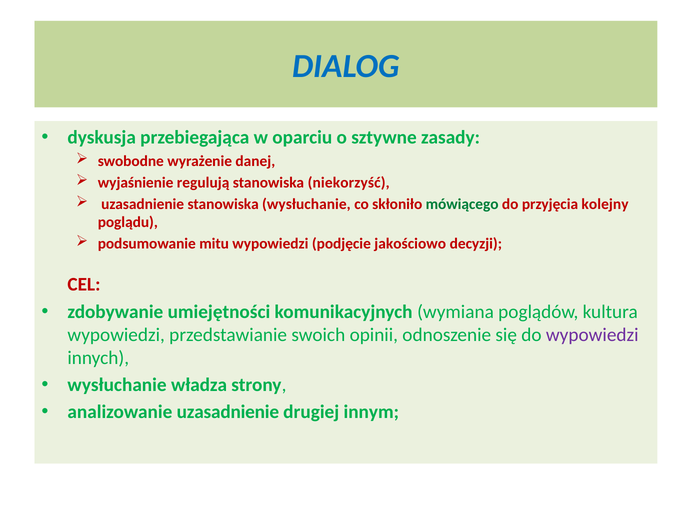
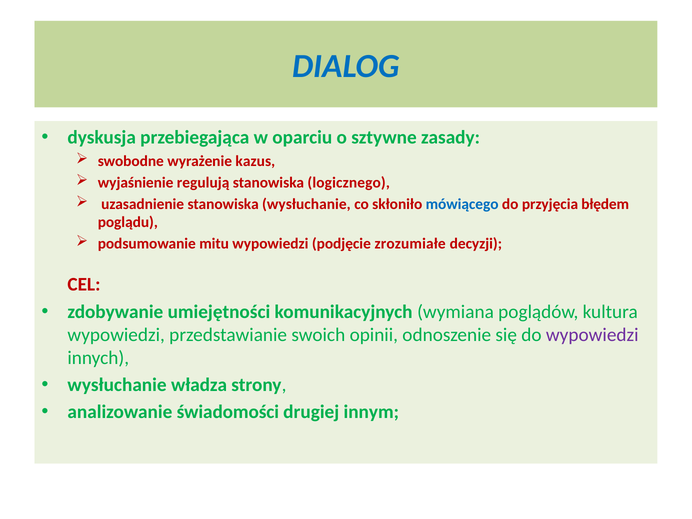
danej: danej -> kazus
niekorzyść: niekorzyść -> logicznego
mówiącego colour: green -> blue
kolejny: kolejny -> błędem
jakościowo: jakościowo -> zrozumiałe
analizowanie uzasadnienie: uzasadnienie -> świadomości
